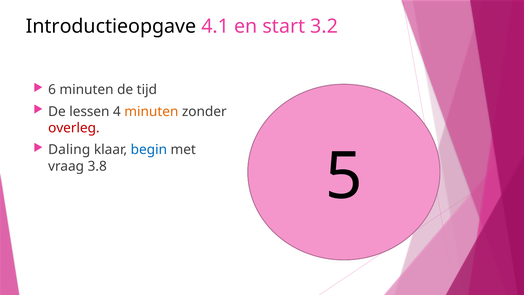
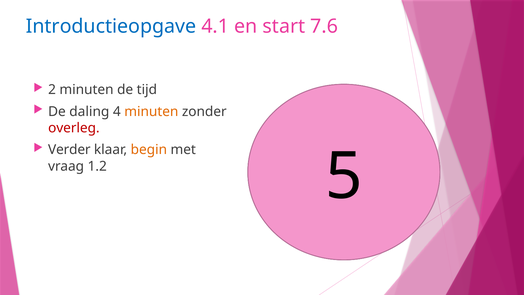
Introductieopgave colour: black -> blue
3.2: 3.2 -> 7.6
6: 6 -> 2
lessen: lessen -> daling
Daling: Daling -> Verder
begin colour: blue -> orange
3.8: 3.8 -> 1.2
